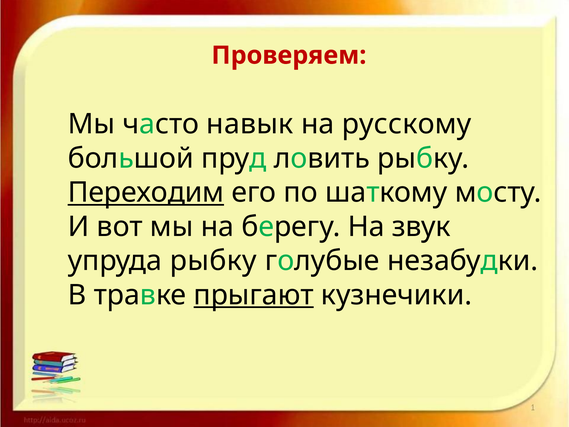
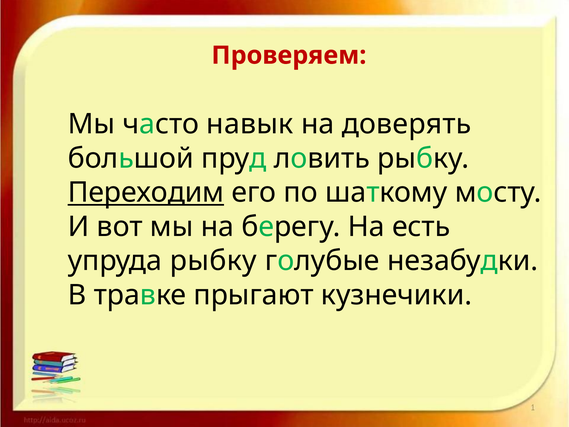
русскому: русскому -> доверять
звук: звук -> есть
прыгают underline: present -> none
